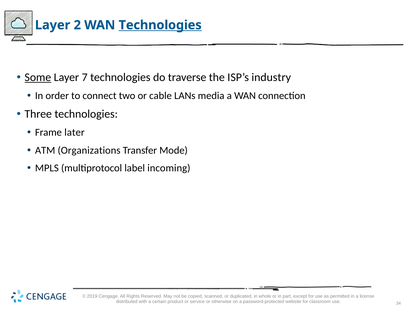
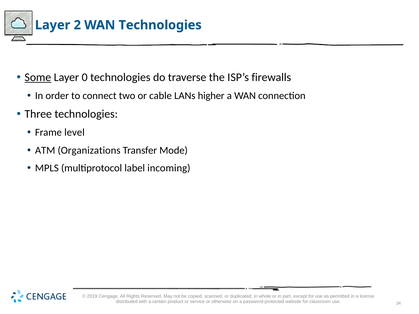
Technologies at (160, 25) underline: present -> none
7: 7 -> 0
industry: industry -> firewalls
media: media -> higher
later: later -> level
